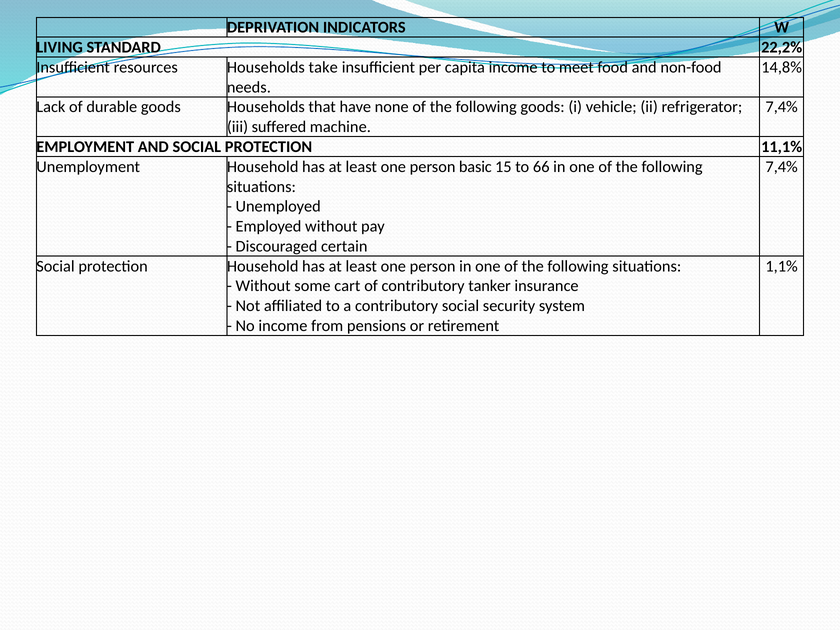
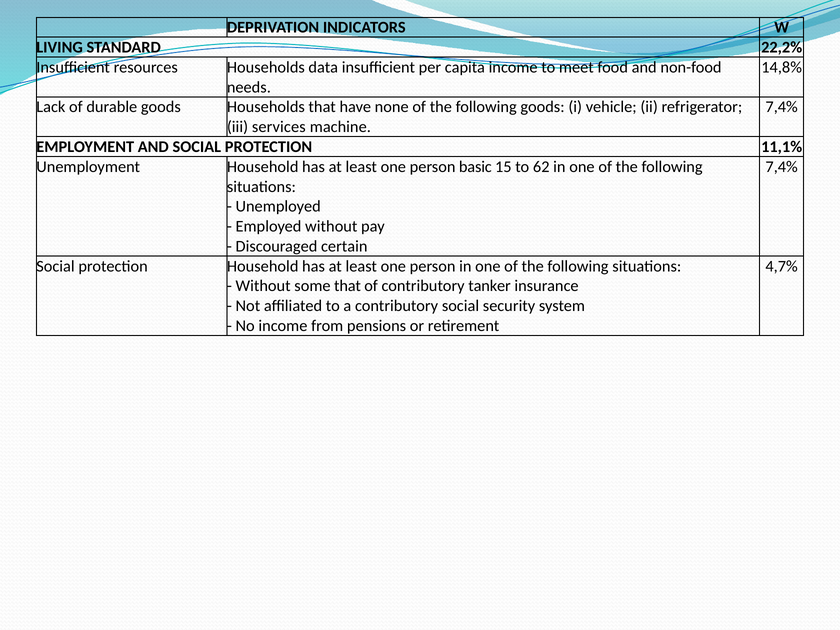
take: take -> data
suffered: suffered -> services
66: 66 -> 62
1,1%: 1,1% -> 4,7%
some cart: cart -> that
